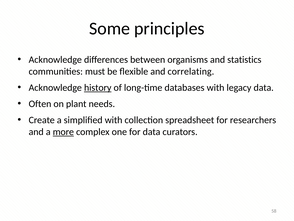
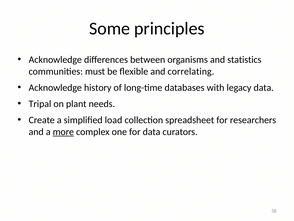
history underline: present -> none
Often: Often -> Tripal
simplified with: with -> load
